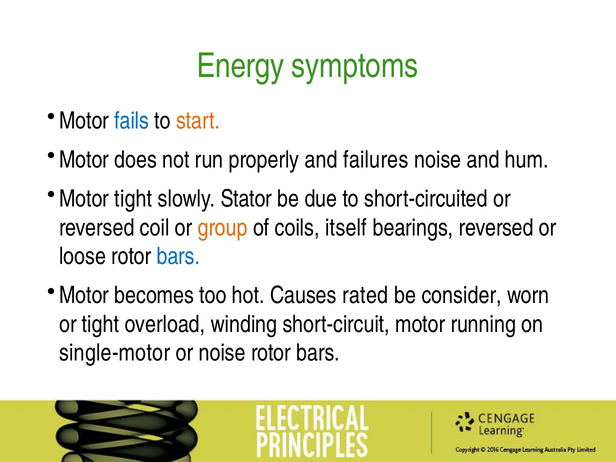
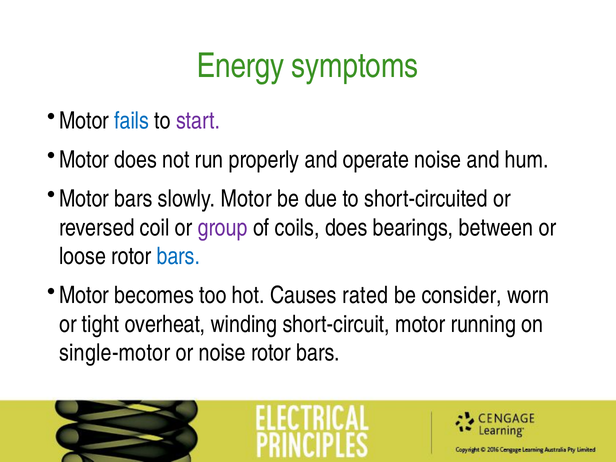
start colour: orange -> purple
failures: failures -> operate
Motor tight: tight -> bars
slowly Stator: Stator -> Motor
group colour: orange -> purple
coils itself: itself -> does
bearings reversed: reversed -> between
overload: overload -> overheat
